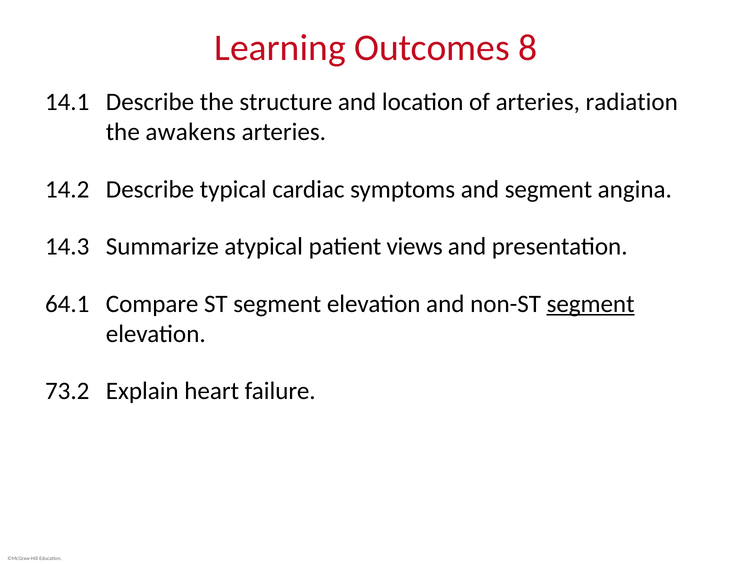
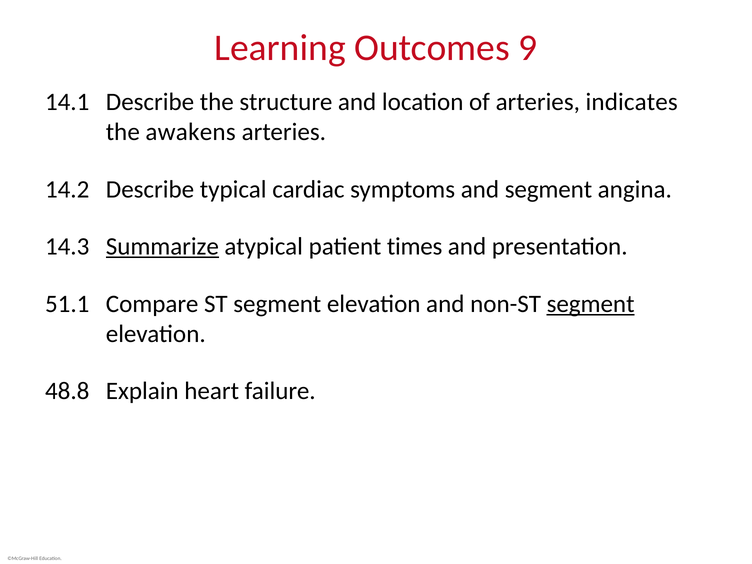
8: 8 -> 9
radiation: radiation -> indicates
Summarize underline: none -> present
views: views -> times
64.1: 64.1 -> 51.1
73.2: 73.2 -> 48.8
